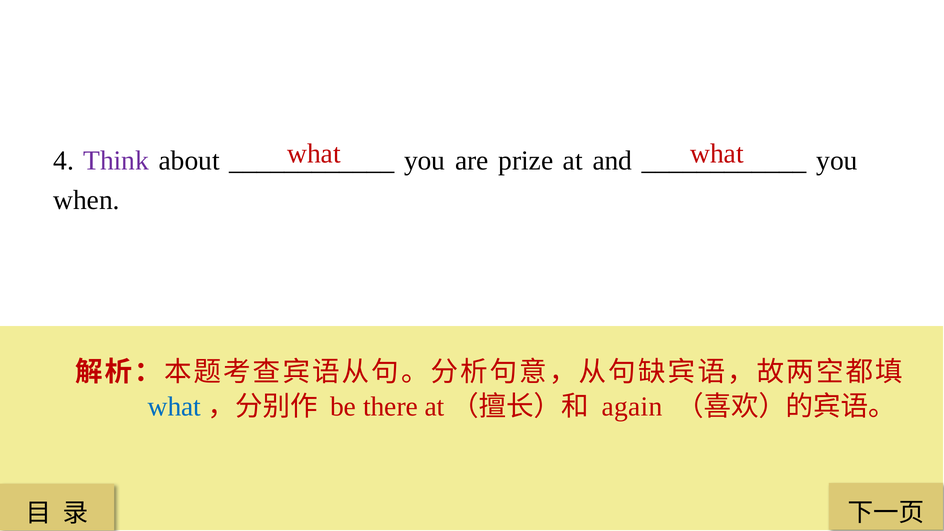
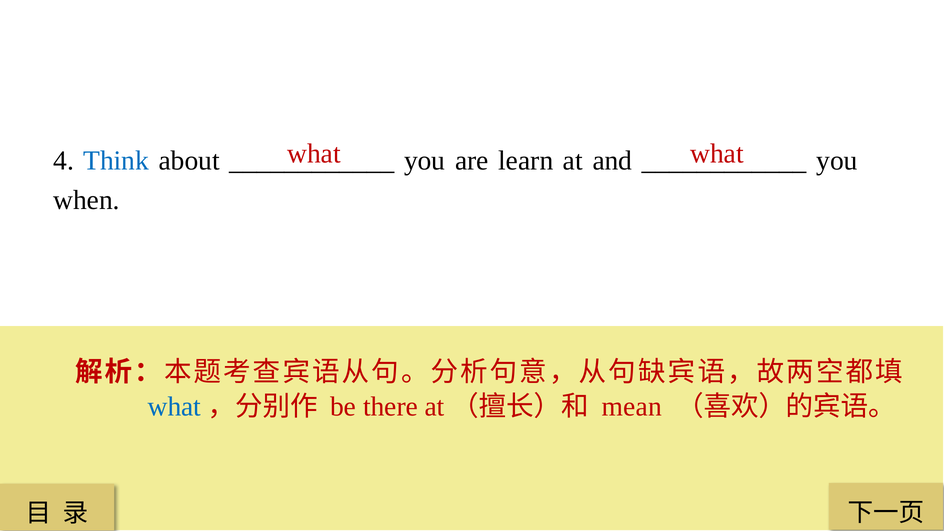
Think colour: purple -> blue
prize: prize -> learn
again: again -> mean
